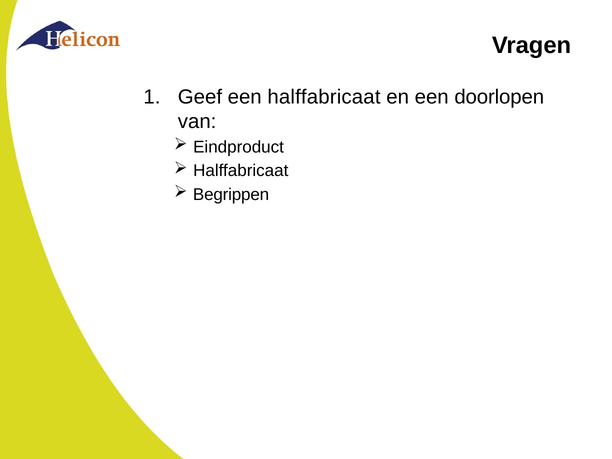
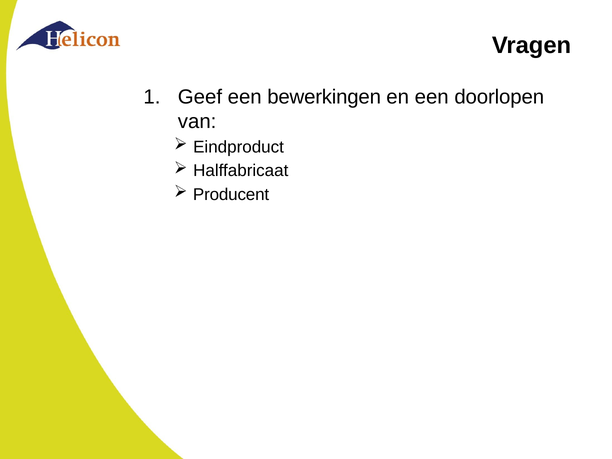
een halffabricaat: halffabricaat -> bewerkingen
Begrippen: Begrippen -> Producent
